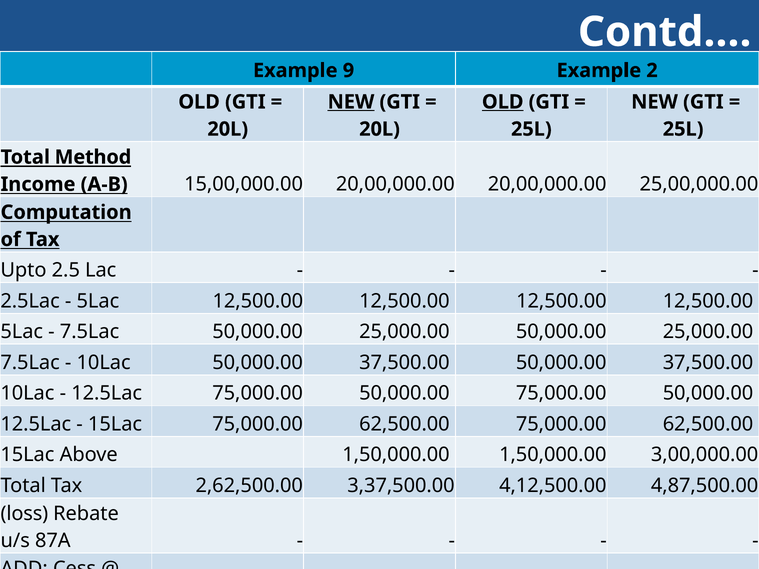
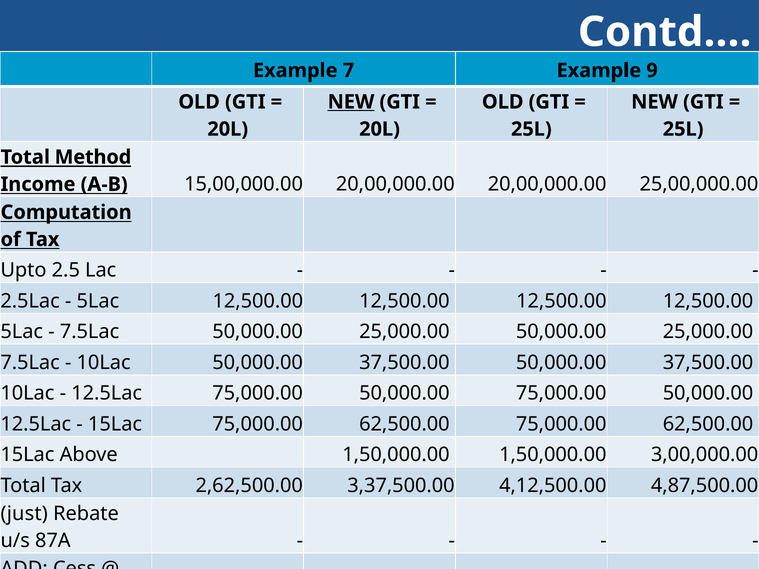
9: 9 -> 7
2: 2 -> 9
OLD at (503, 102) underline: present -> none
loss: loss -> just
